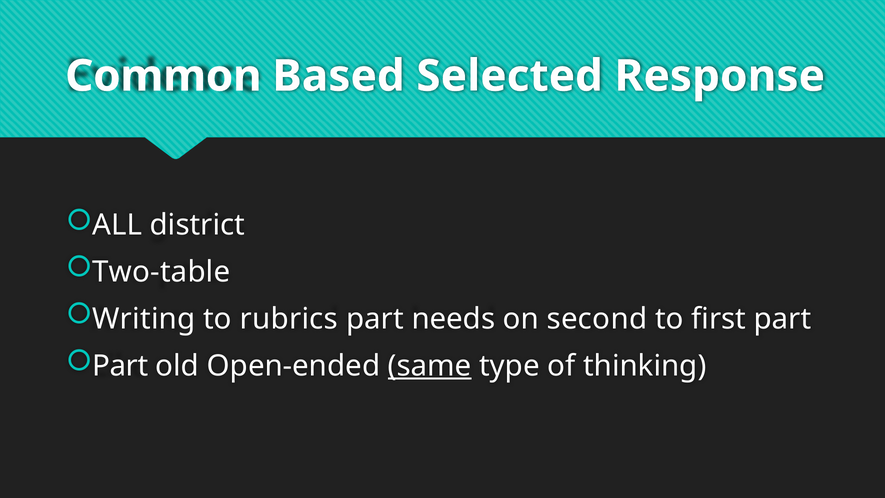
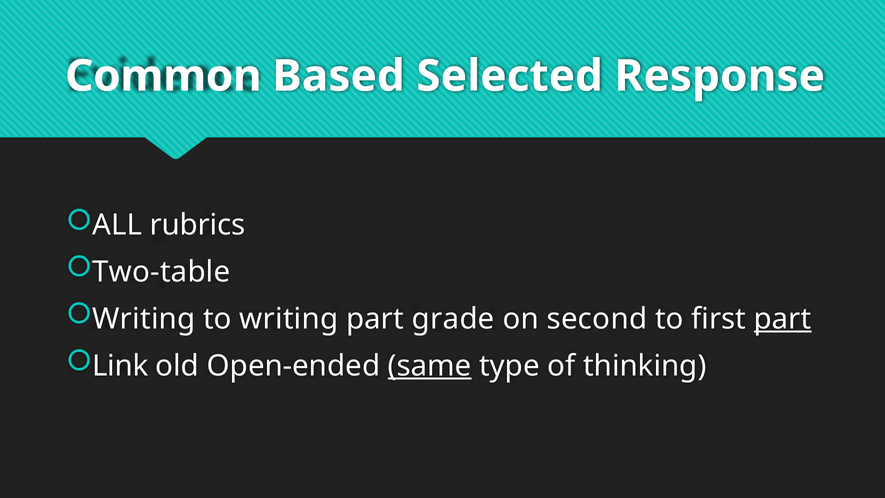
district: district -> rubrics
to rubrics: rubrics -> writing
needs: needs -> grade
part at (783, 319) underline: none -> present
Part at (120, 366): Part -> Link
